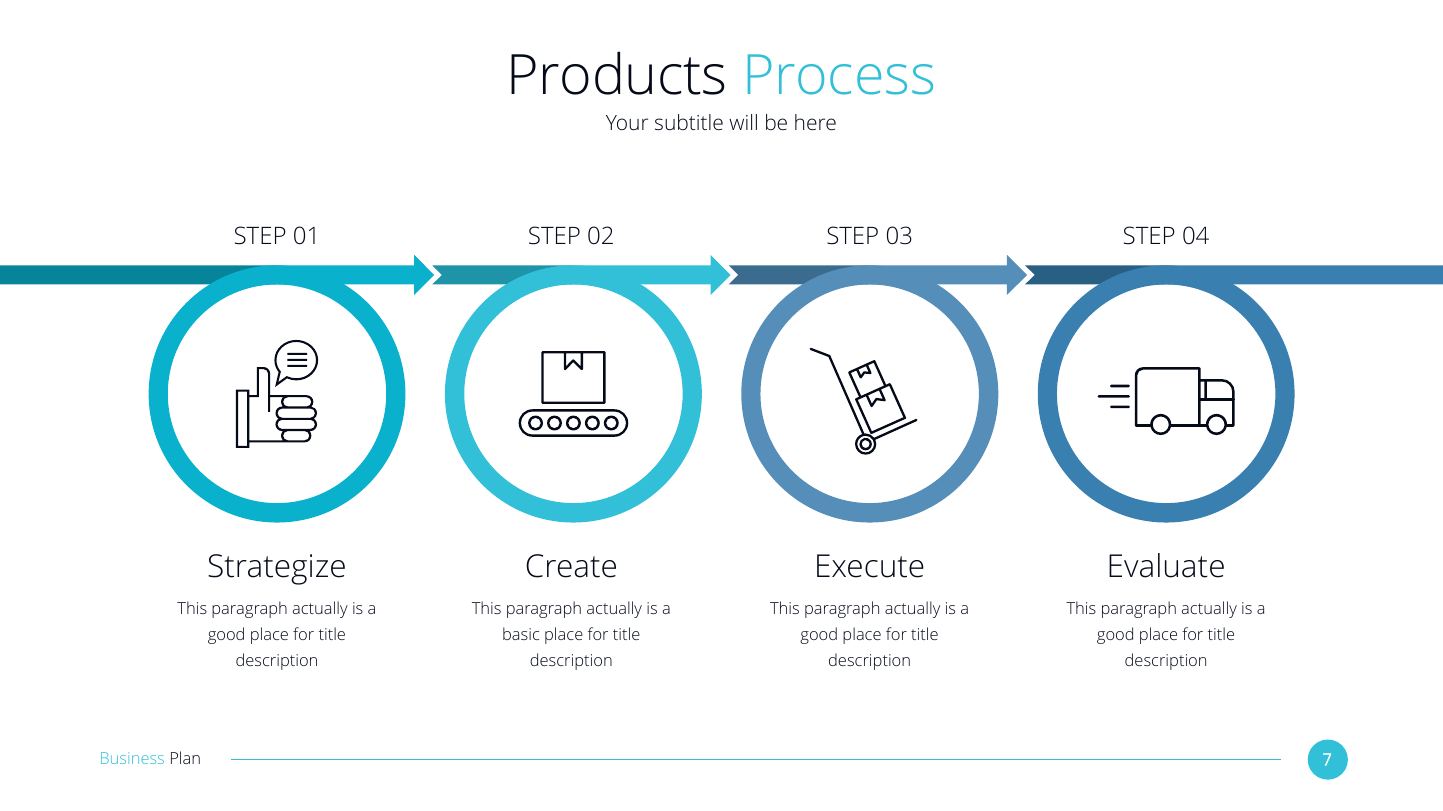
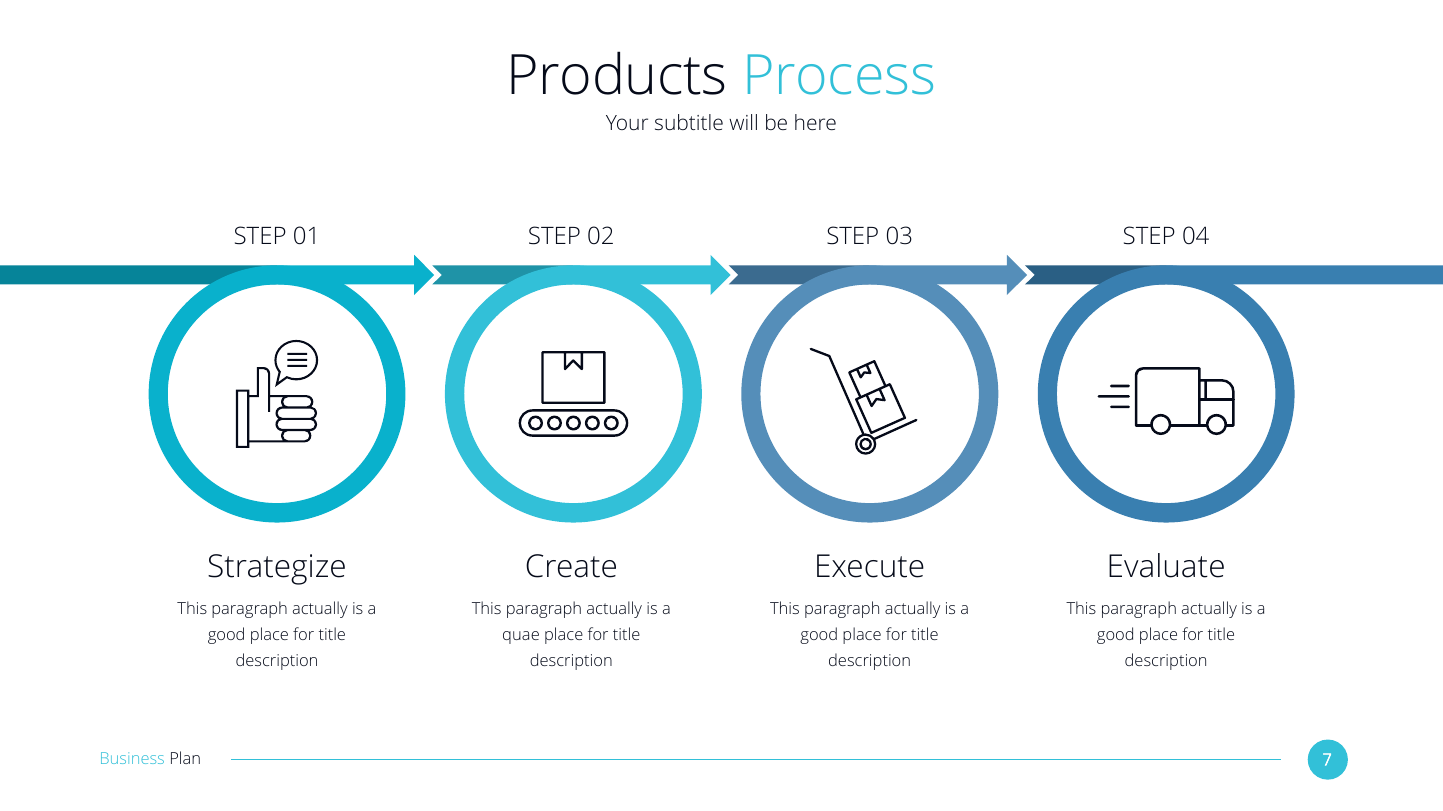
basic: basic -> quae
